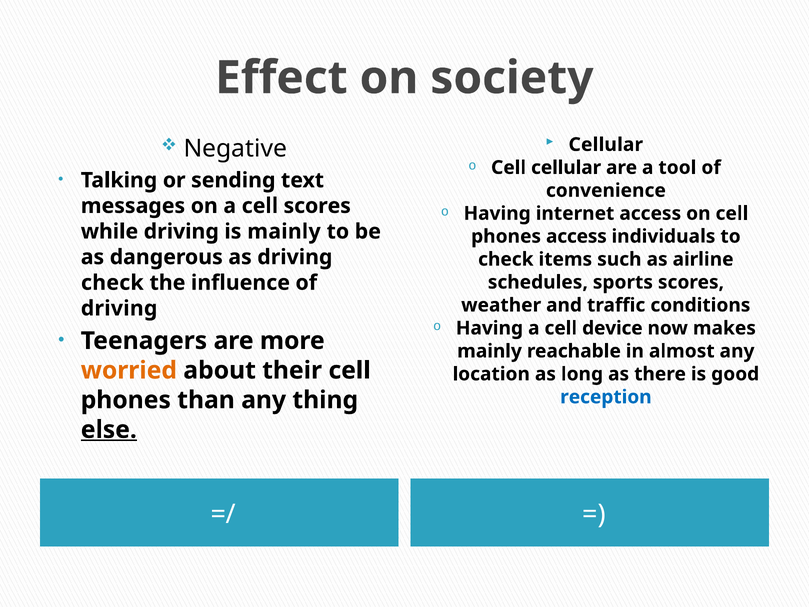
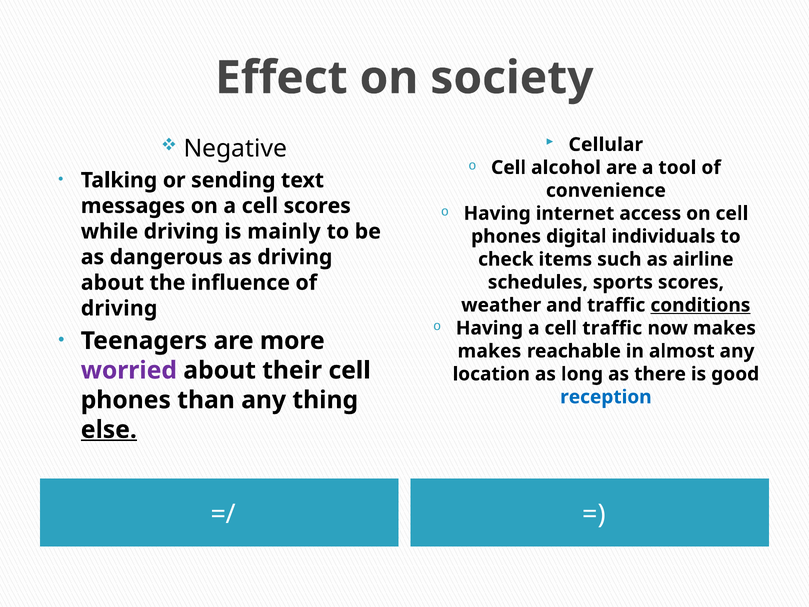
Cell cellular: cellular -> alcohol
phones access: access -> digital
check at (112, 283): check -> about
conditions underline: none -> present
cell device: device -> traffic
mainly at (490, 351): mainly -> makes
worried colour: orange -> purple
